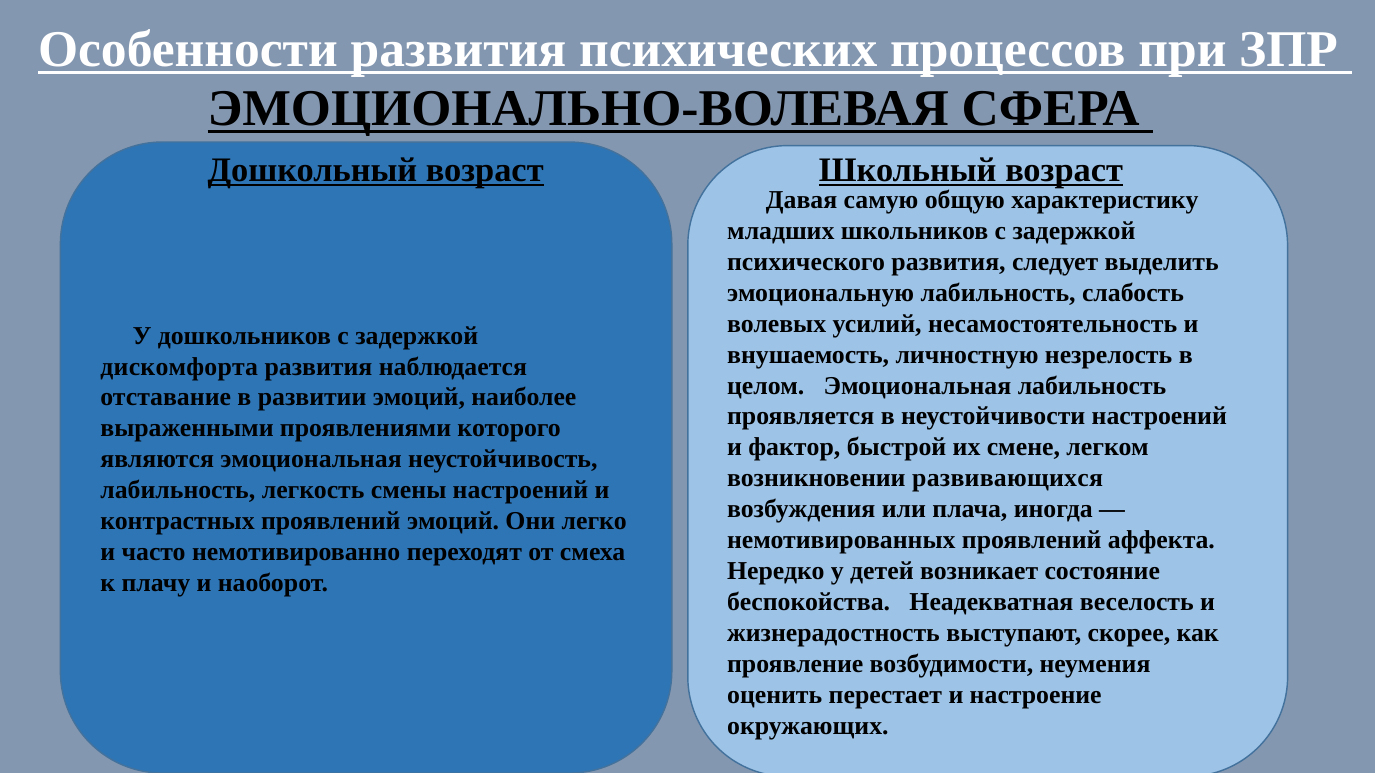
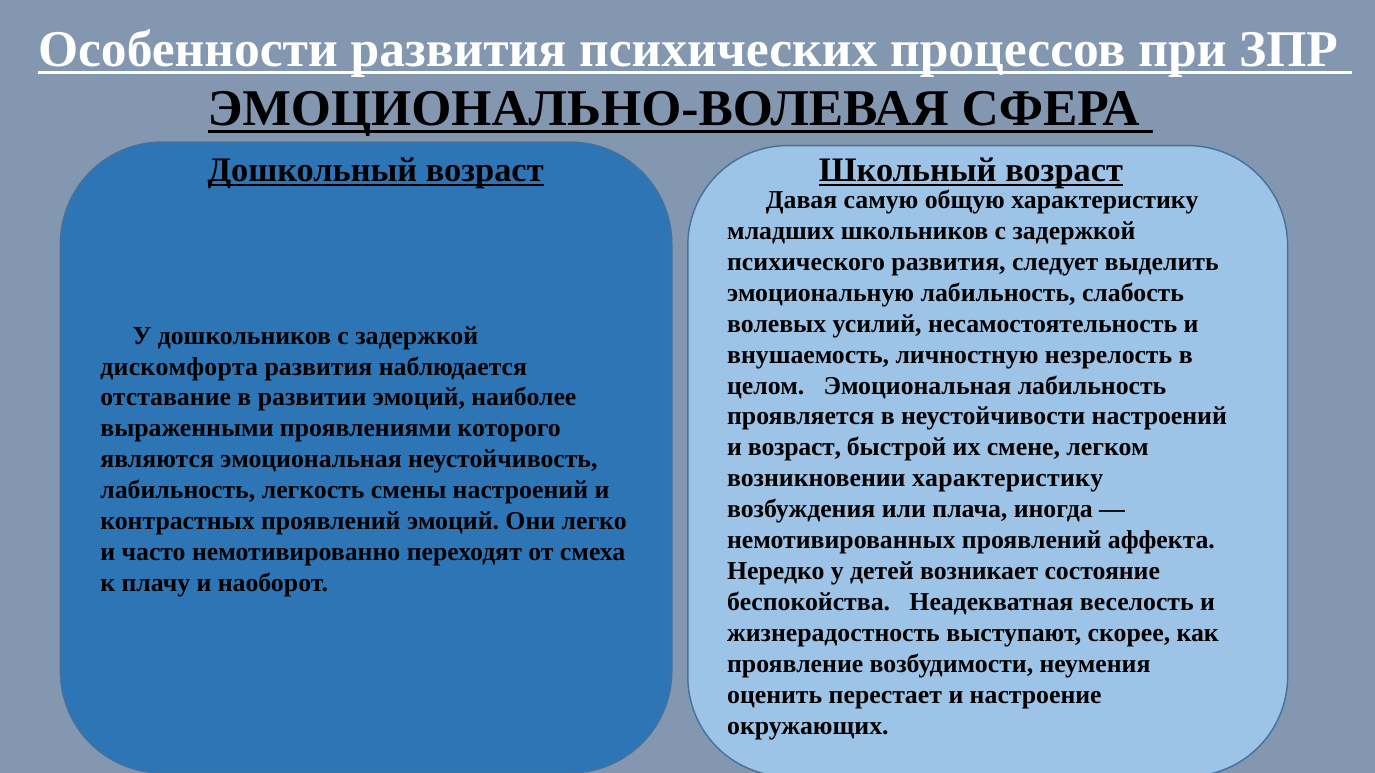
и фактор: фактор -> возраст
возникновении развивающихся: развивающихся -> характеристику
